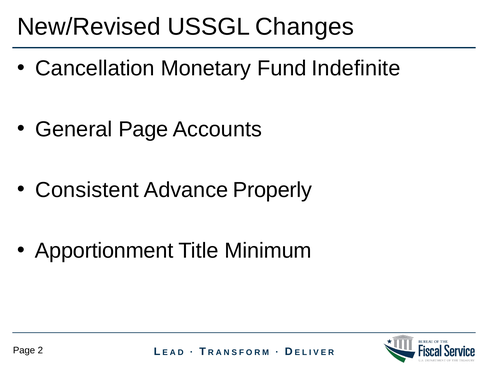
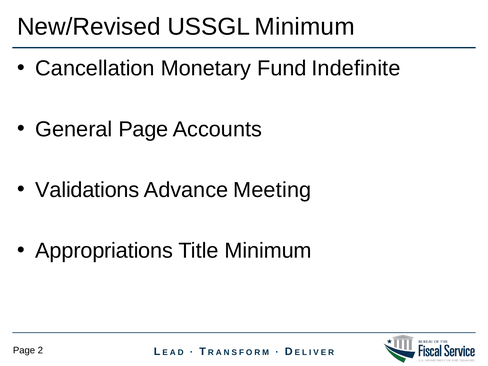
USSGL Changes: Changes -> Minimum
Consistent: Consistent -> Validations
Properly: Properly -> Meeting
Apportionment: Apportionment -> Appropriations
